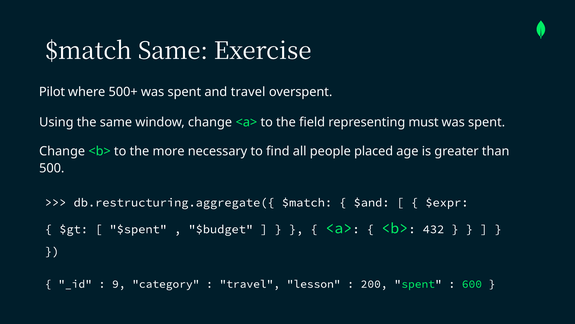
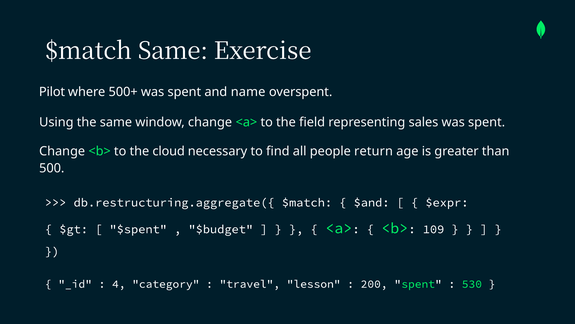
and travel: travel -> name
must: must -> sales
more: more -> cloud
placed: placed -> return
432: 432 -> 109
9: 9 -> 4
600: 600 -> 530
